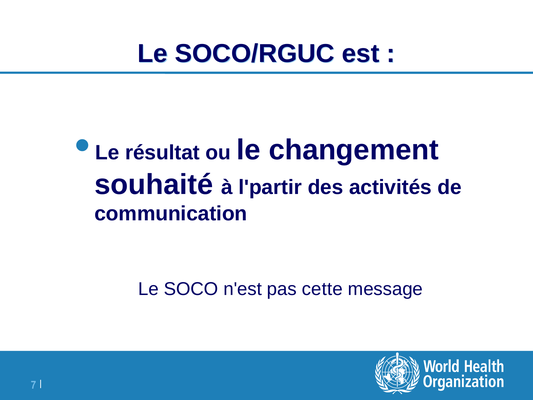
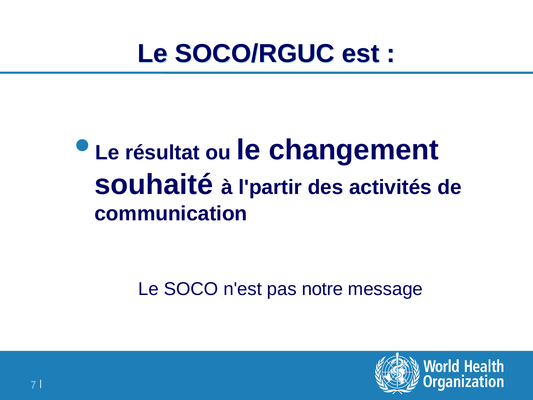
cette: cette -> notre
